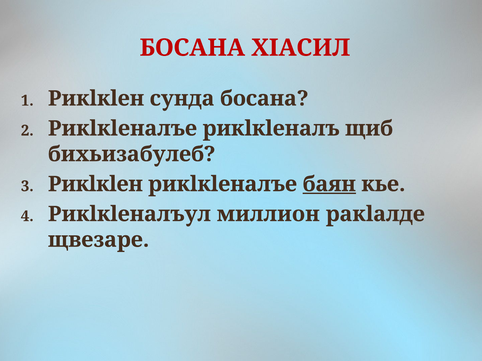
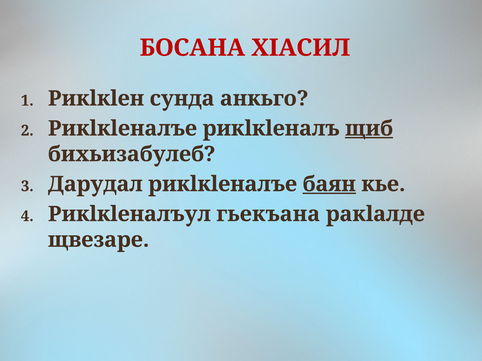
сунда босана: босана -> анкьго
щиб underline: none -> present
Рикlкlен at (95, 184): Рикlкlен -> Дарудал
миллион: миллион -> гьекъана
